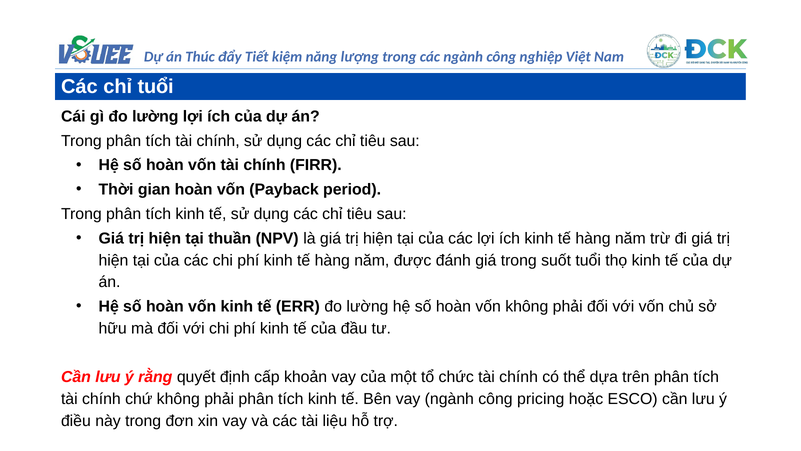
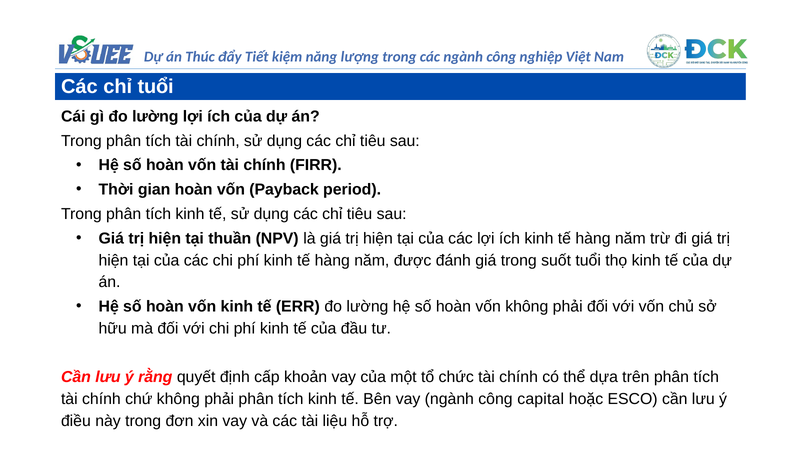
pricing: pricing -> capital
